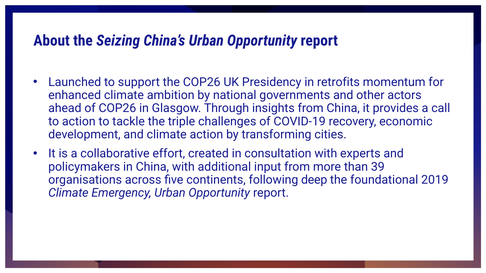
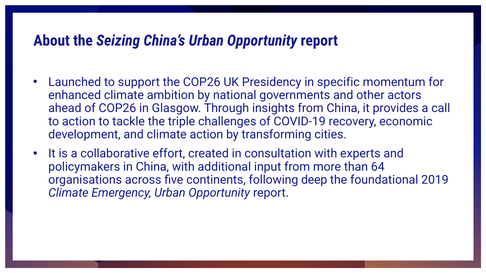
retrofits: retrofits -> specific
39: 39 -> 64
